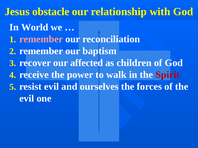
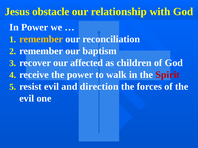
In World: World -> Power
remember at (41, 39) colour: pink -> yellow
ourselves: ourselves -> direction
